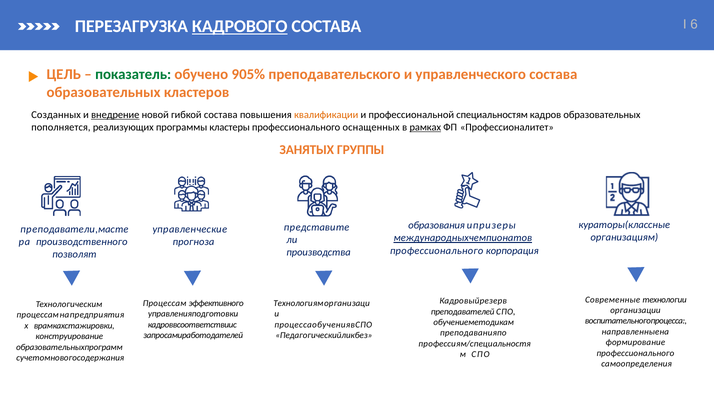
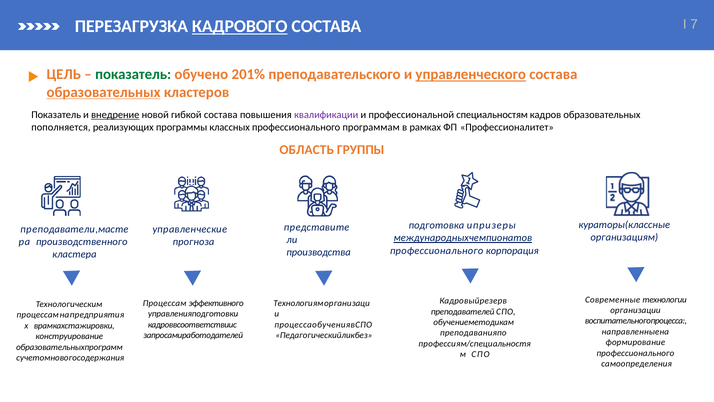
6: 6 -> 7
905%: 905% -> 201%
управленческого underline: none -> present
образовательных at (104, 92) underline: none -> present
Созданных at (56, 115): Созданных -> Показатель
квалификации colour: orange -> purple
кластеры: кластеры -> классных
оснащенных: оснащенных -> программам
рамках underline: present -> none
ЗАНЯТЫХ: ЗАНЯТЫХ -> ОБЛАСТЬ
образования: образования -> подготовка
позволят: позволят -> кластера
